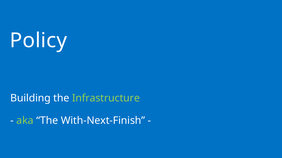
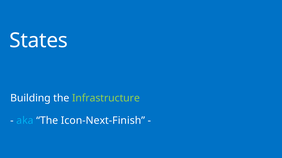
Policy: Policy -> States
aka colour: light green -> light blue
With-Next-Finish: With-Next-Finish -> Icon-Next-Finish
